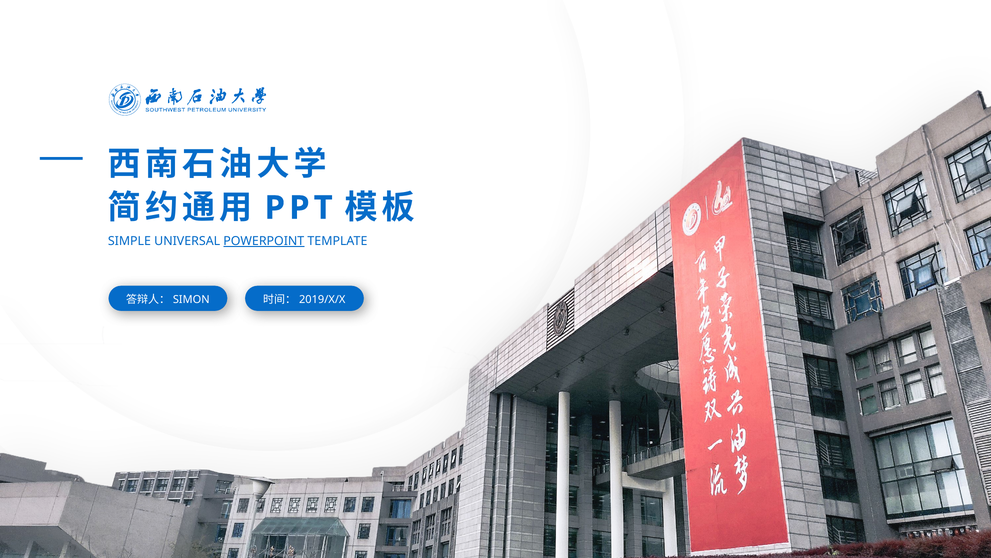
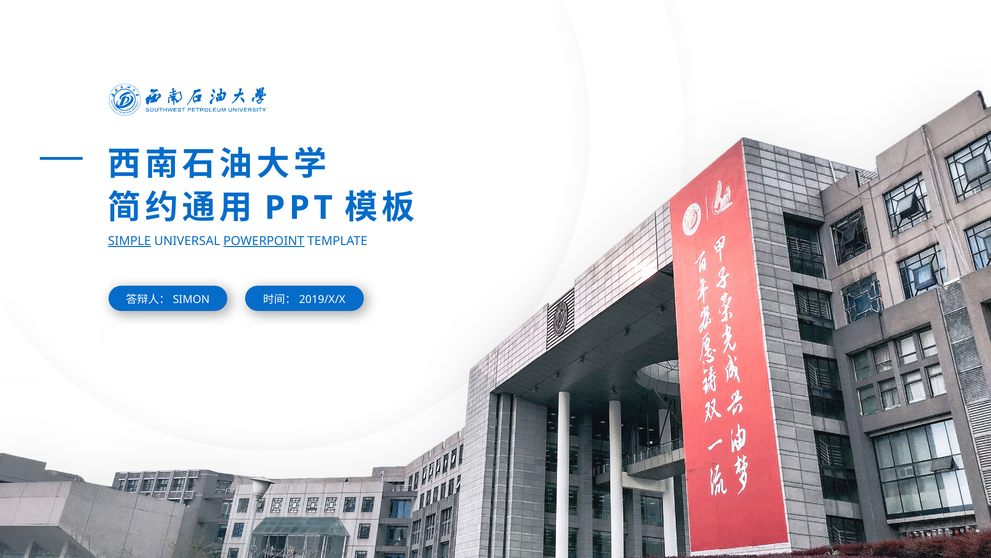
SIMPLE underline: none -> present
